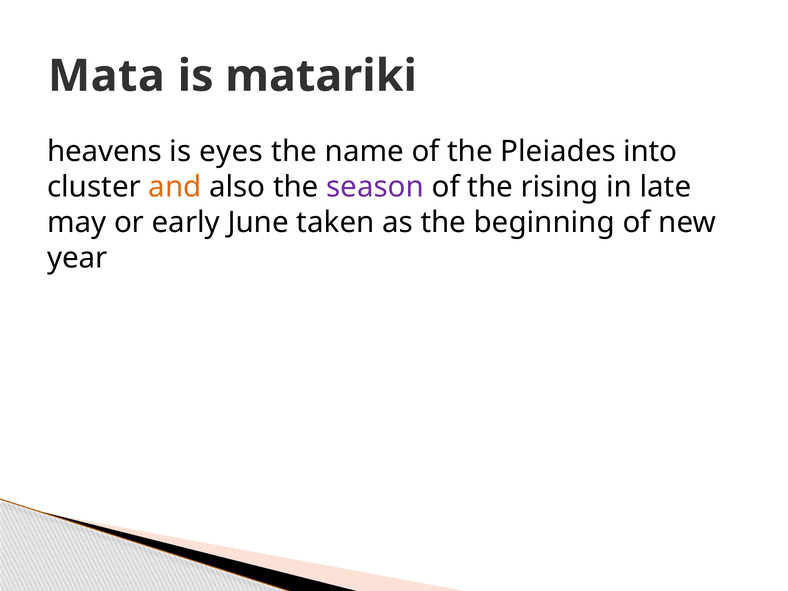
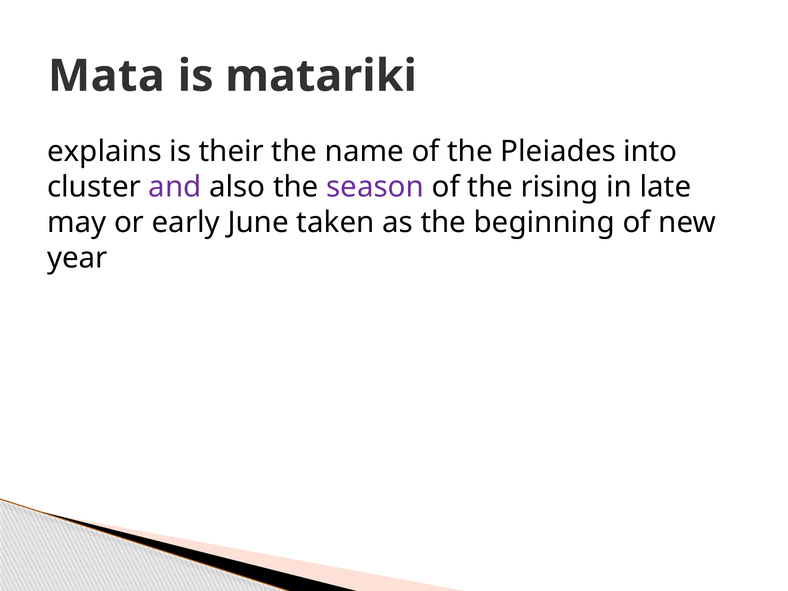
heavens: heavens -> explains
eyes: eyes -> their
and colour: orange -> purple
